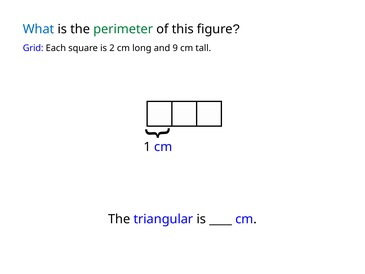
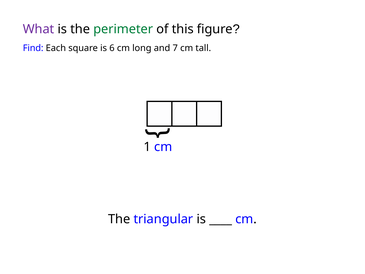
What colour: blue -> purple
Grid: Grid -> Find
2: 2 -> 6
9: 9 -> 7
